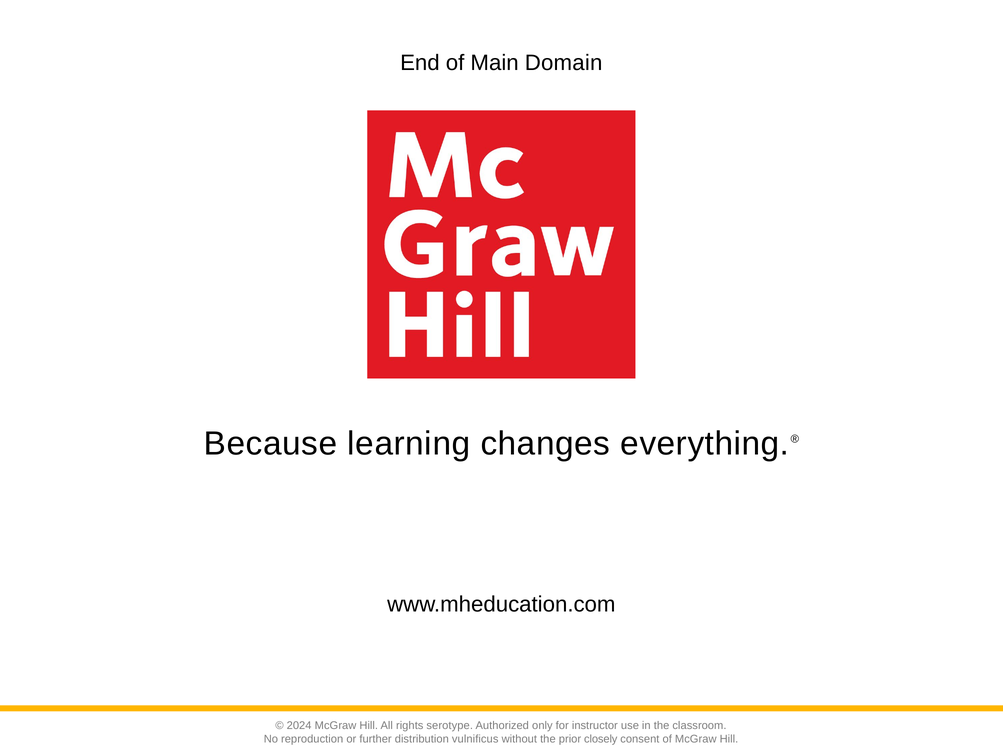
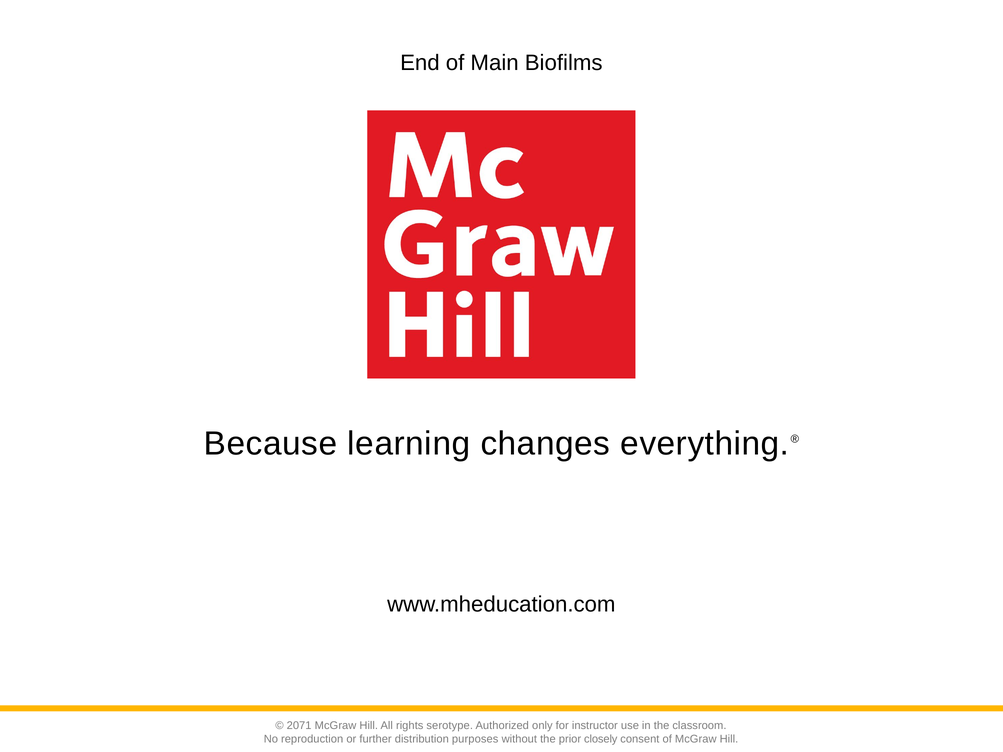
Domain: Domain -> Biofilms
2024: 2024 -> 2071
vulnificus: vulnificus -> purposes
